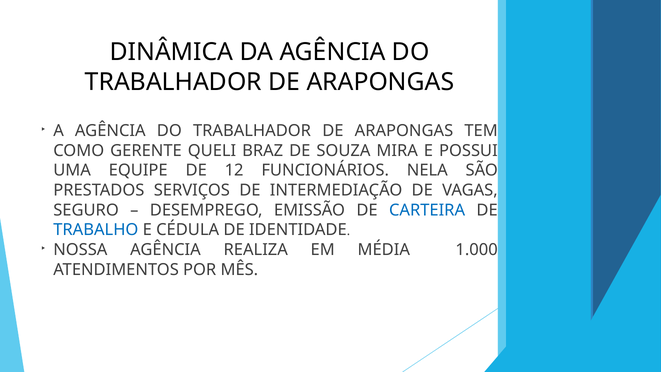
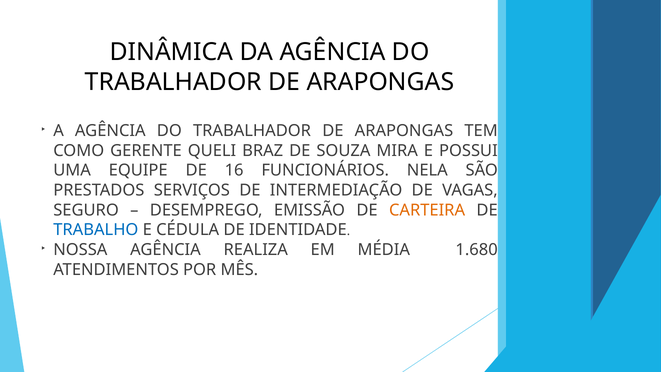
12: 12 -> 16
CARTEIRA colour: blue -> orange
1.000: 1.000 -> 1.680
